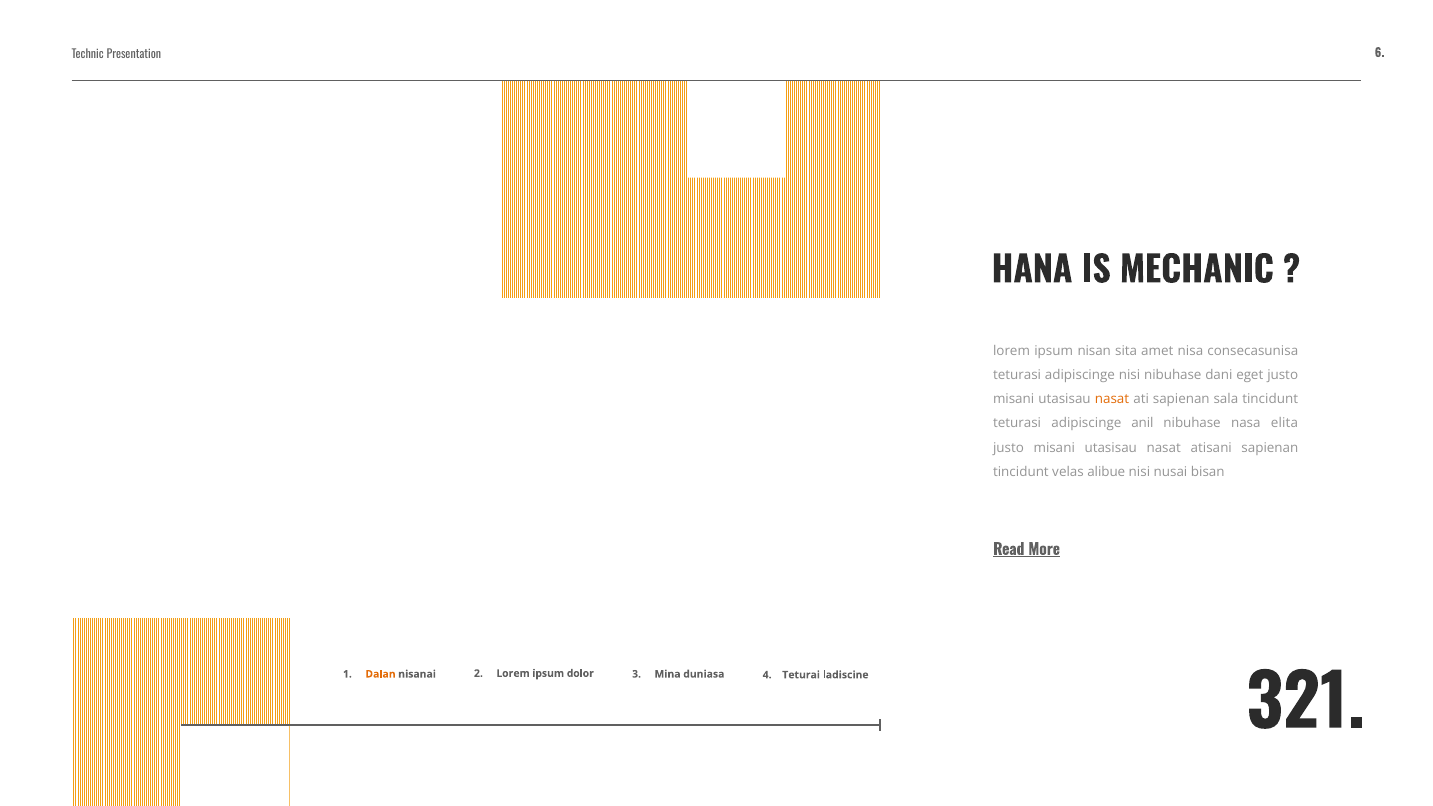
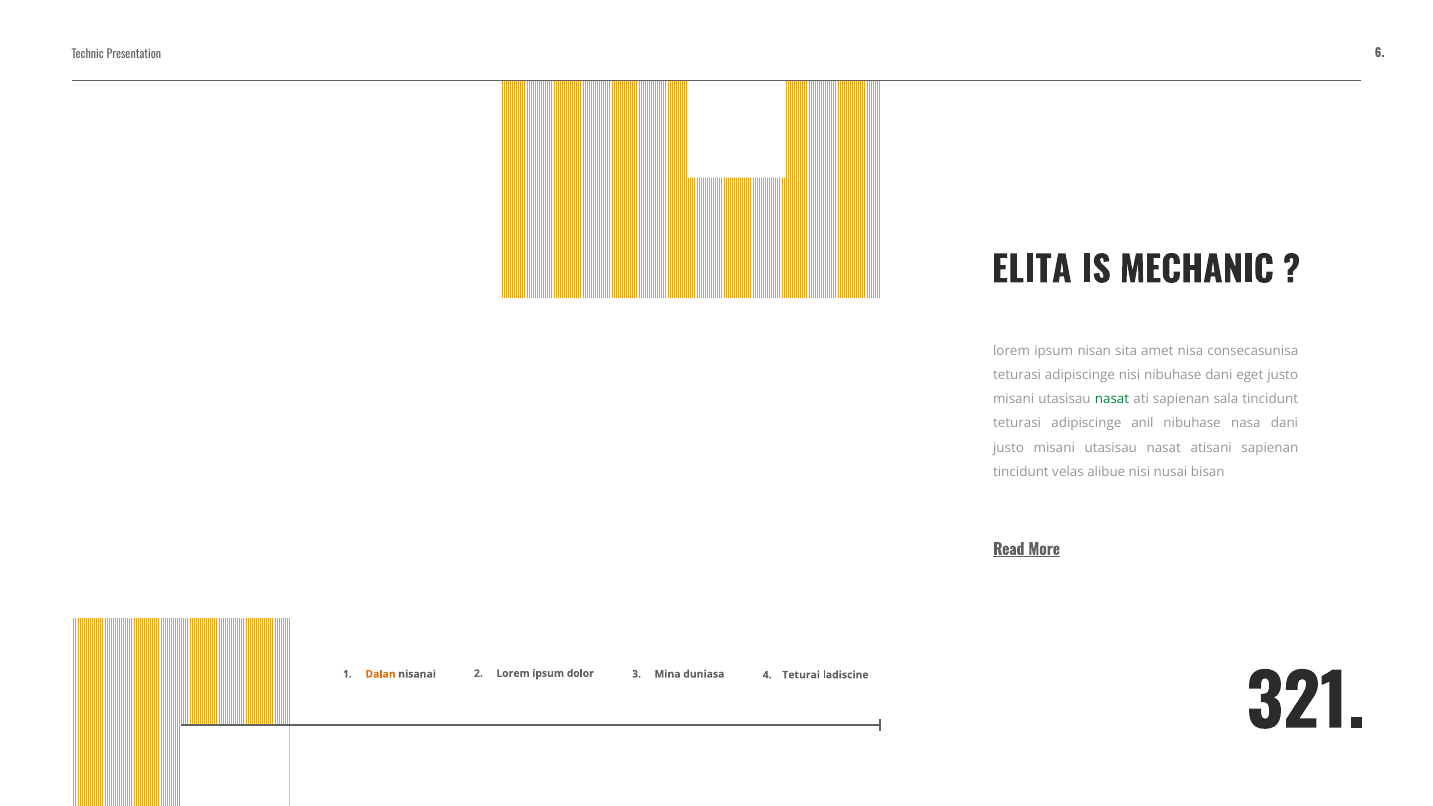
HANA: HANA -> ELITA
nasat at (1112, 399) colour: orange -> green
nasa elita: elita -> dani
